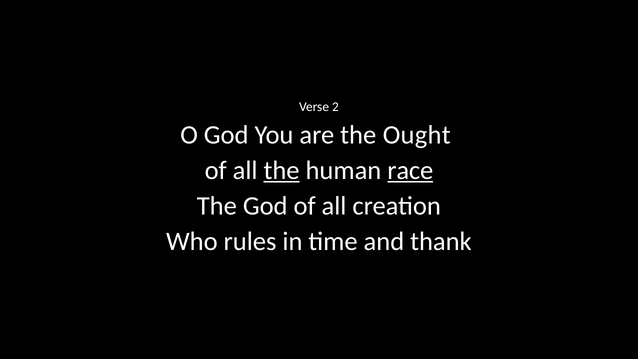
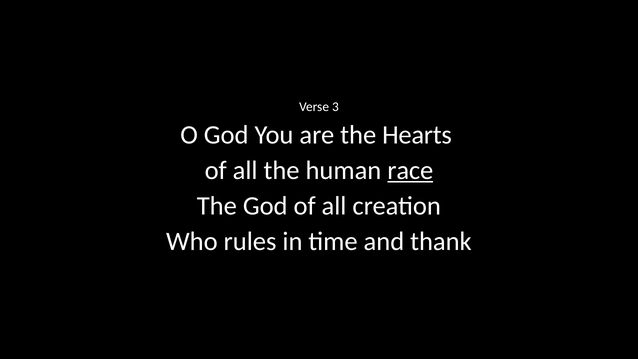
2: 2 -> 3
Ought: Ought -> Hearts
the at (282, 170) underline: present -> none
